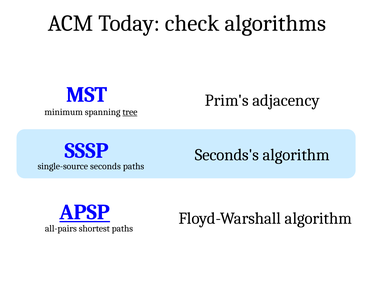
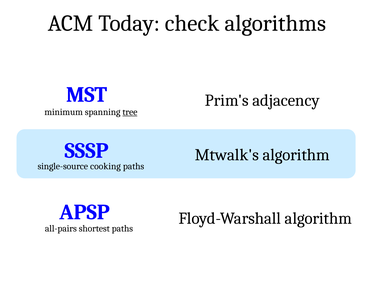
Seconds's: Seconds's -> Mtwalk's
seconds: seconds -> cooking
APSP underline: present -> none
